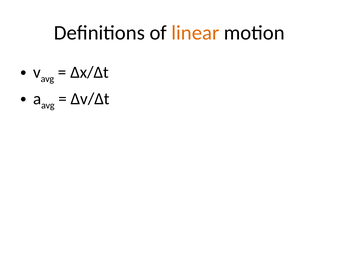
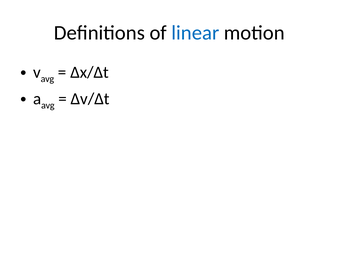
linear colour: orange -> blue
